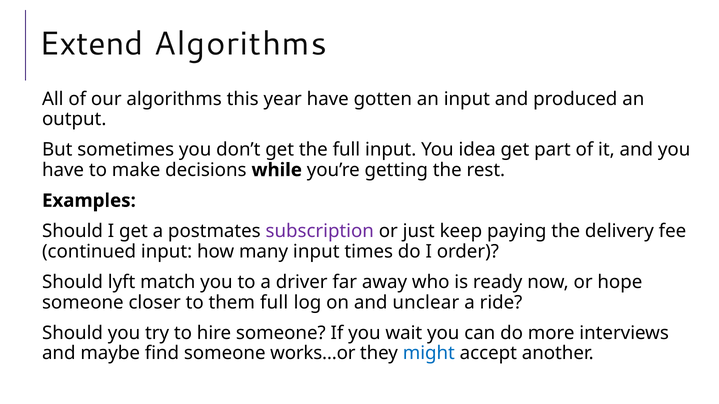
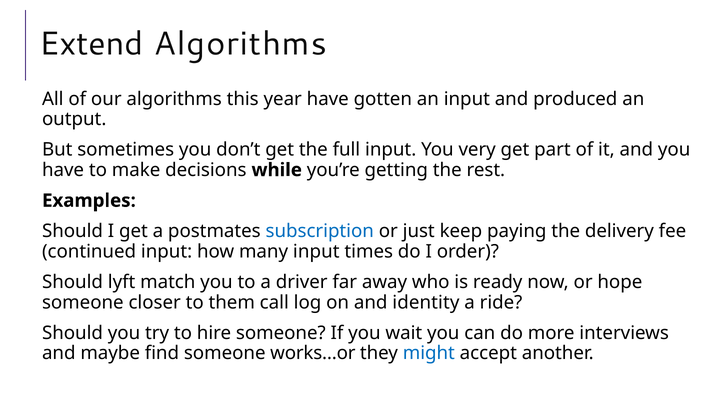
idea: idea -> very
subscription colour: purple -> blue
them full: full -> call
unclear: unclear -> identity
